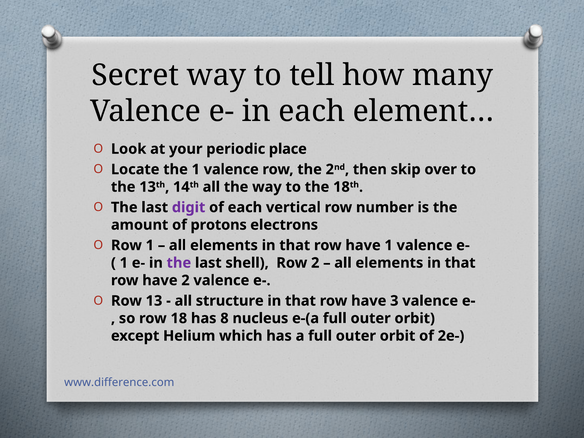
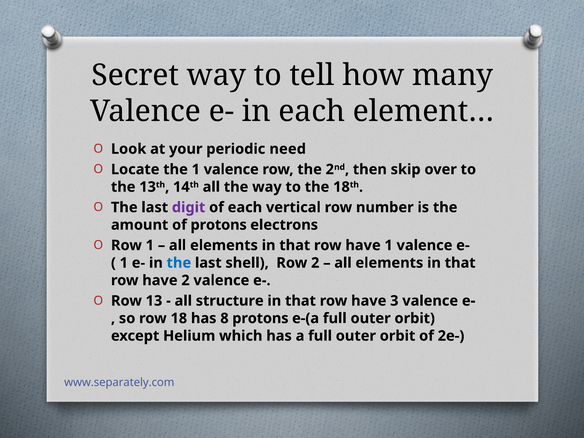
place: place -> need
the at (179, 263) colour: purple -> blue
8 nucleus: nucleus -> protons
www.difference.com: www.difference.com -> www.separately.com
